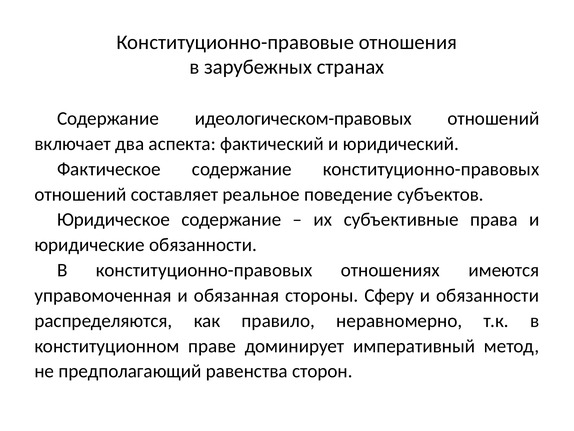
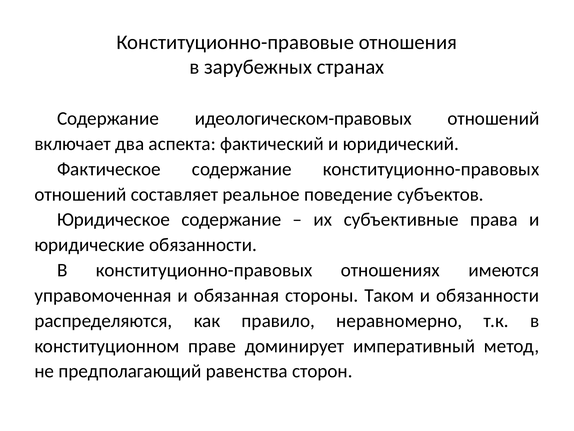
Сферу: Сферу -> Таком
